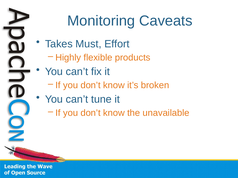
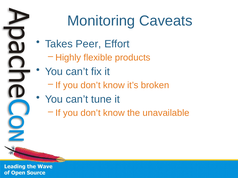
Must: Must -> Peer
